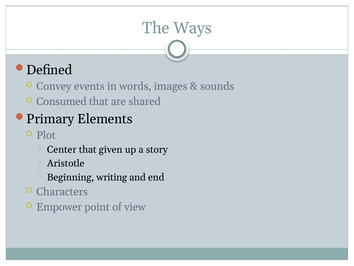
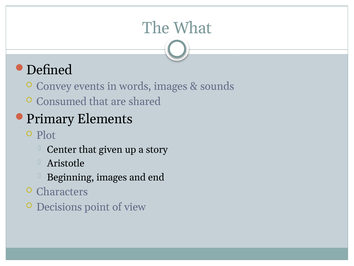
Ways: Ways -> What
Beginning writing: writing -> images
Empower: Empower -> Decisions
